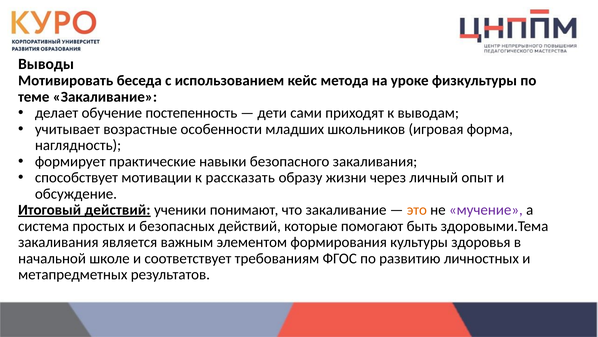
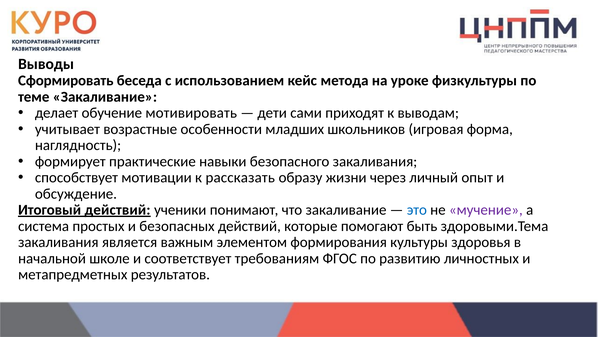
Мотивировать: Мотивировать -> Сформировать
постепенность: постепенность -> мотивировать
это colour: orange -> blue
